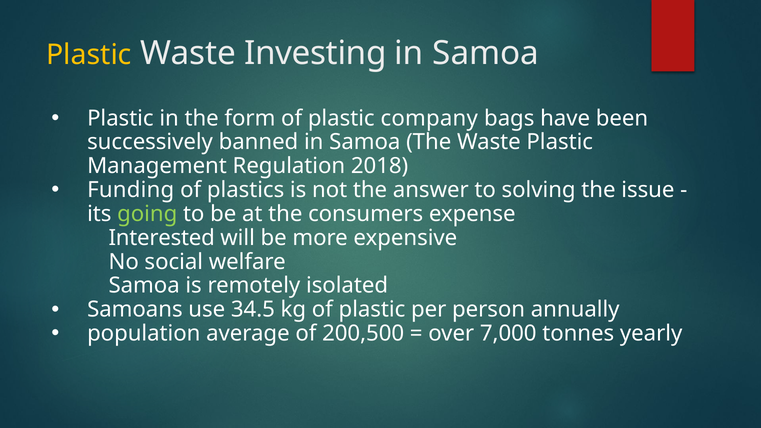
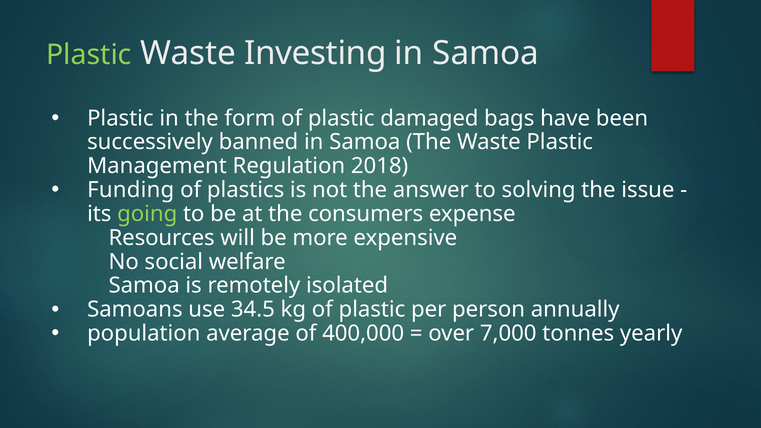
Plastic at (89, 55) colour: yellow -> light green
company: company -> damaged
Interested: Interested -> Resources
200,500: 200,500 -> 400,000
